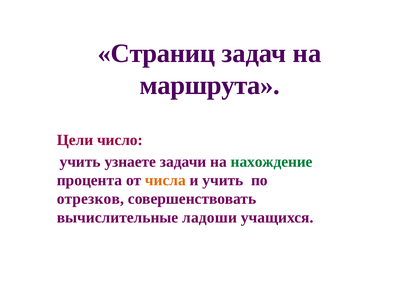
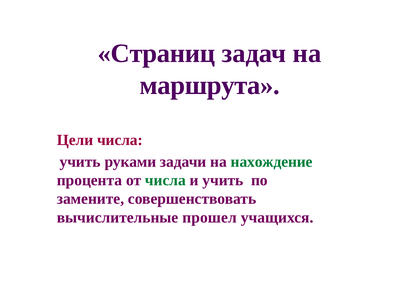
Цели число: число -> числа
узнаете: узнаете -> руками
числа at (165, 180) colour: orange -> green
отрезков: отрезков -> замените
ладоши: ладоши -> прошел
